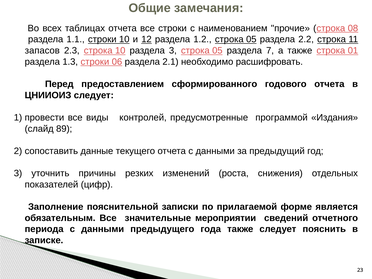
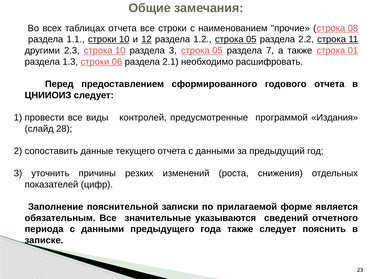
запасов: запасов -> другими
89: 89 -> 28
мероприятии: мероприятии -> указываются
